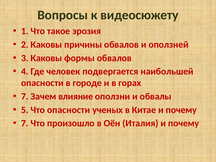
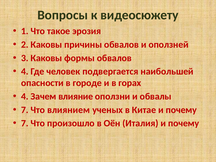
7 at (25, 96): 7 -> 4
5 at (25, 110): 5 -> 7
Что опасности: опасности -> влиянием
